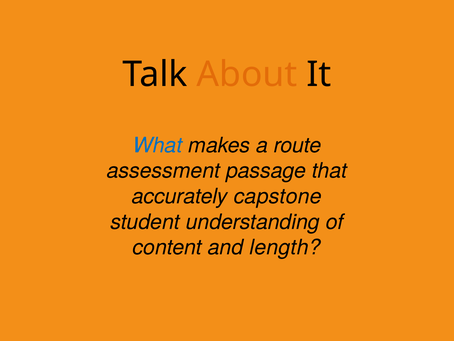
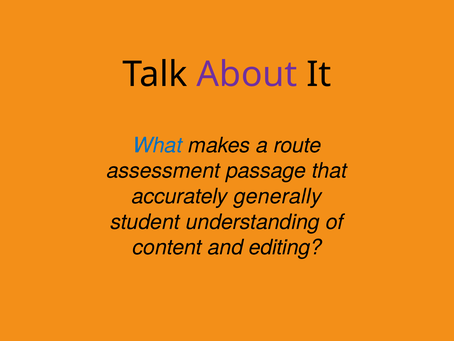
About colour: orange -> purple
capstone: capstone -> generally
length: length -> editing
